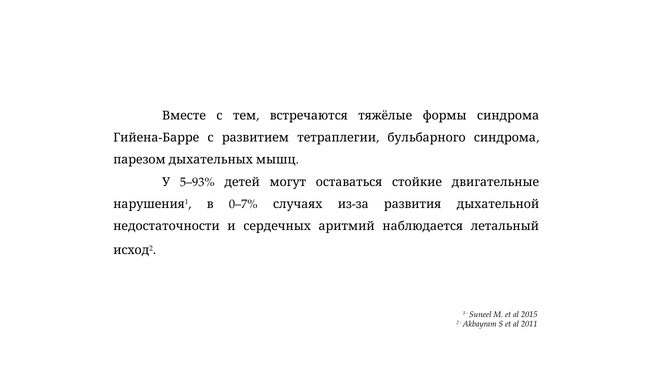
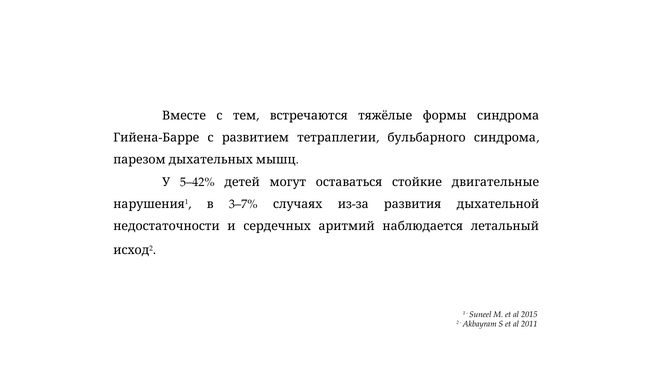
5–93%: 5–93% -> 5–42%
0–7%: 0–7% -> 3–7%
